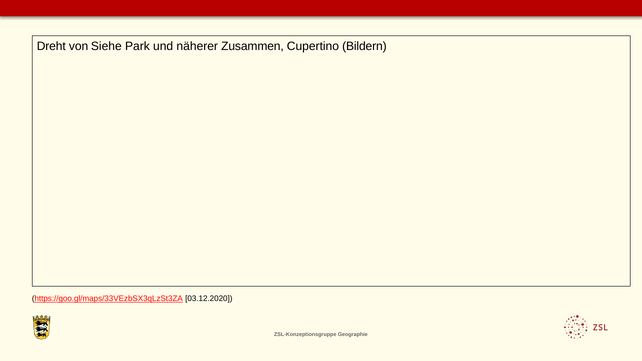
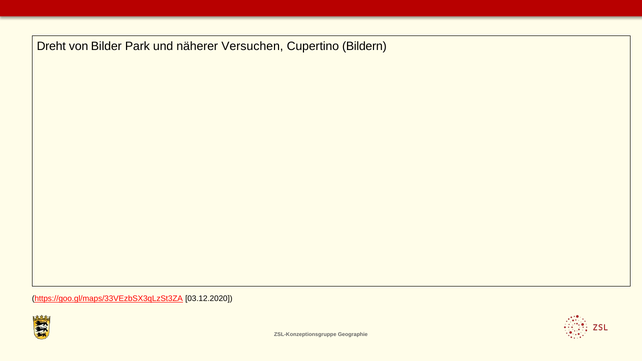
Siehe: Siehe -> Bilder
Zusammen: Zusammen -> Versuchen
